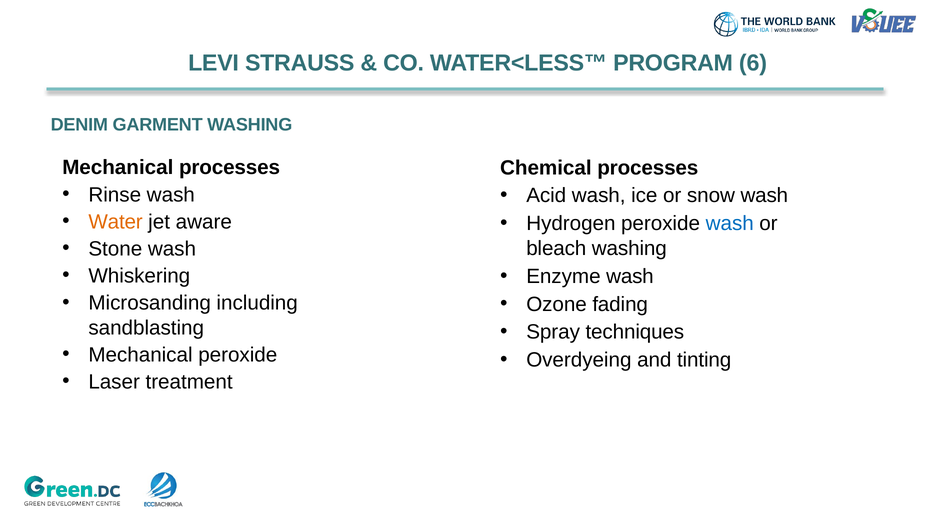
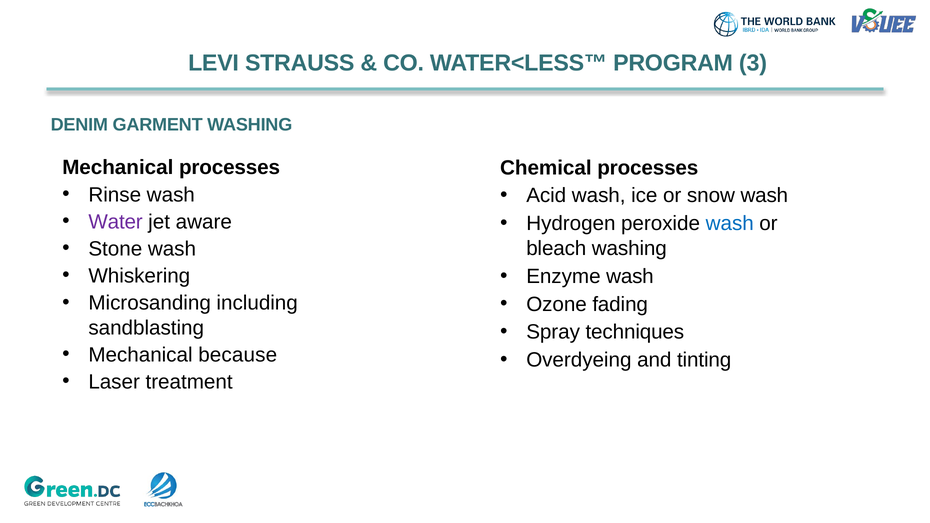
6: 6 -> 3
Water colour: orange -> purple
Mechanical peroxide: peroxide -> because
